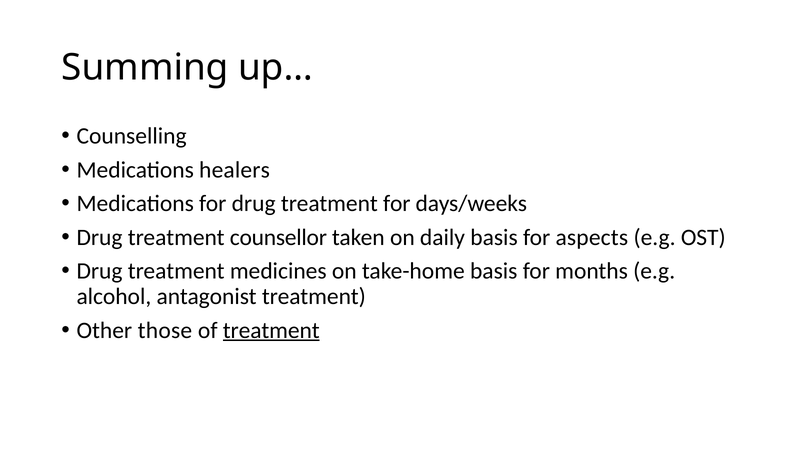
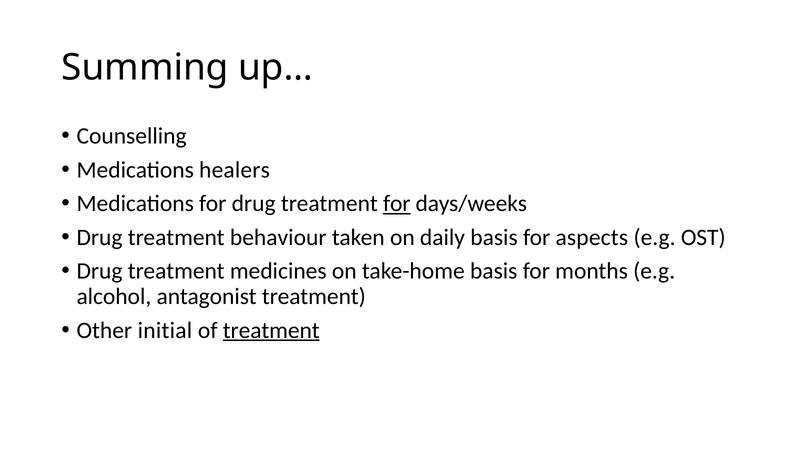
for at (397, 204) underline: none -> present
counsellor: counsellor -> behaviour
those: those -> initial
